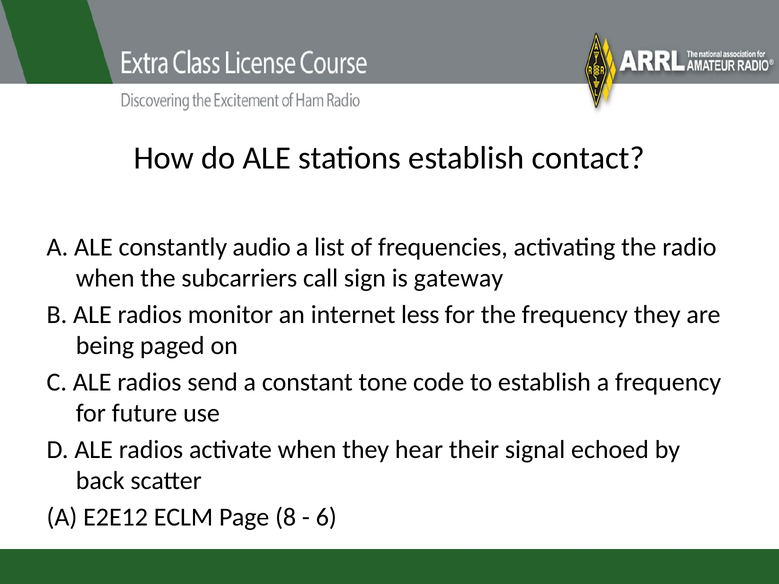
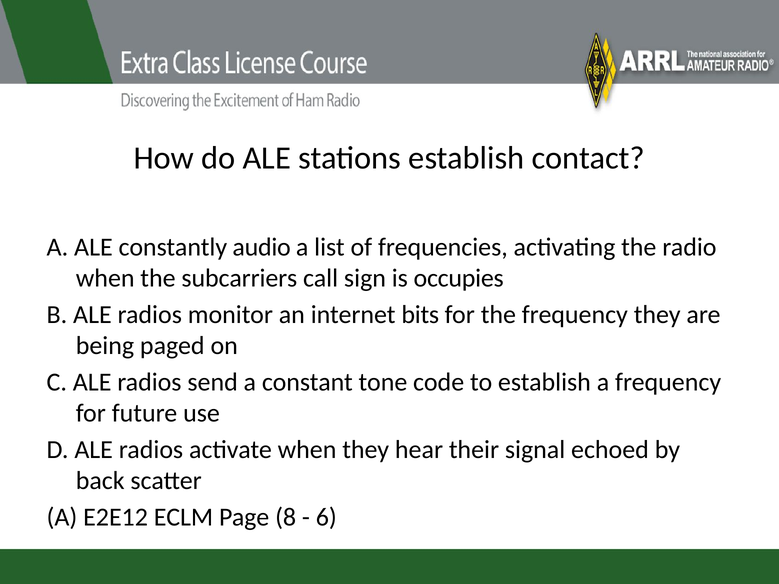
gateway: gateway -> occupies
less: less -> bits
